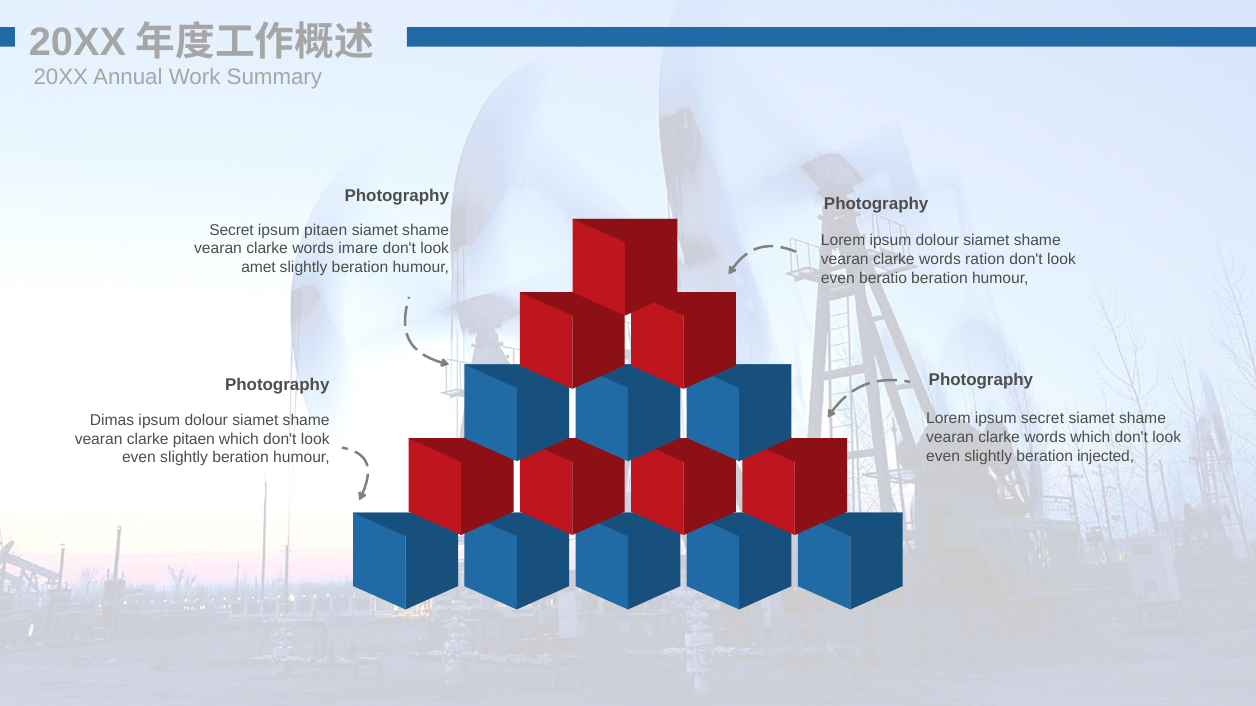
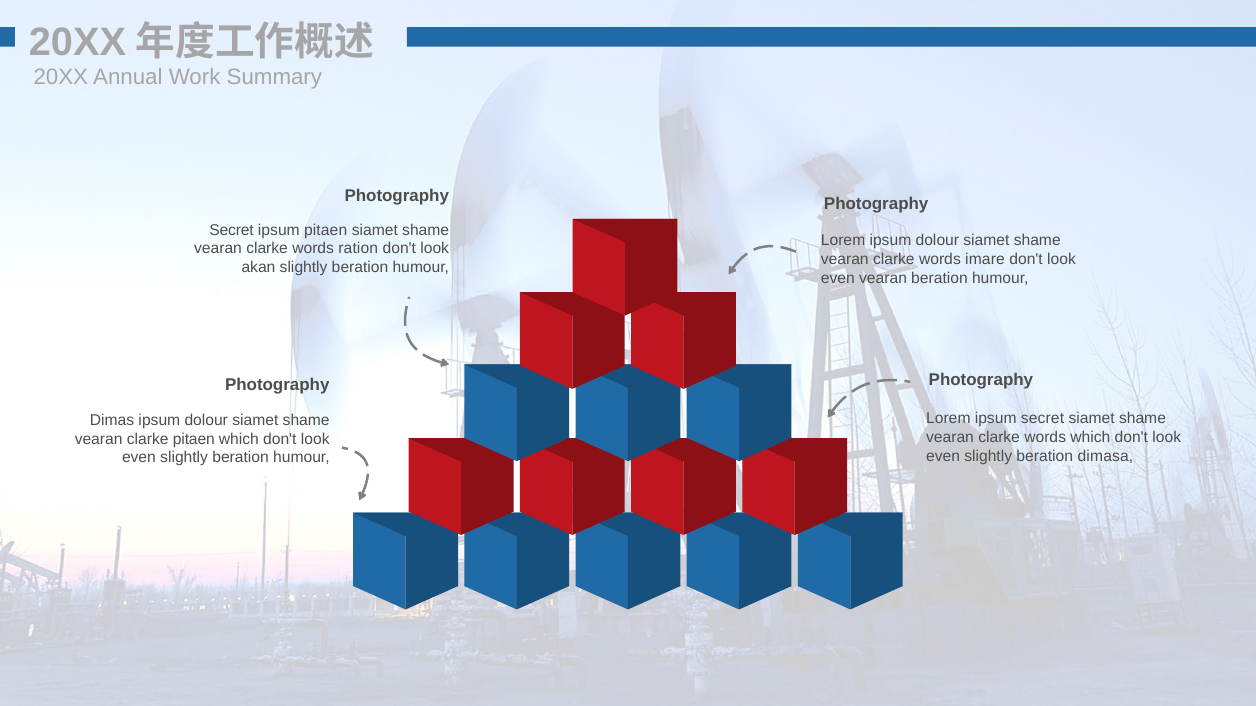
imare: imare -> ration
ration: ration -> imare
amet: amet -> akan
even beratio: beratio -> vearan
injected: injected -> dimasa
